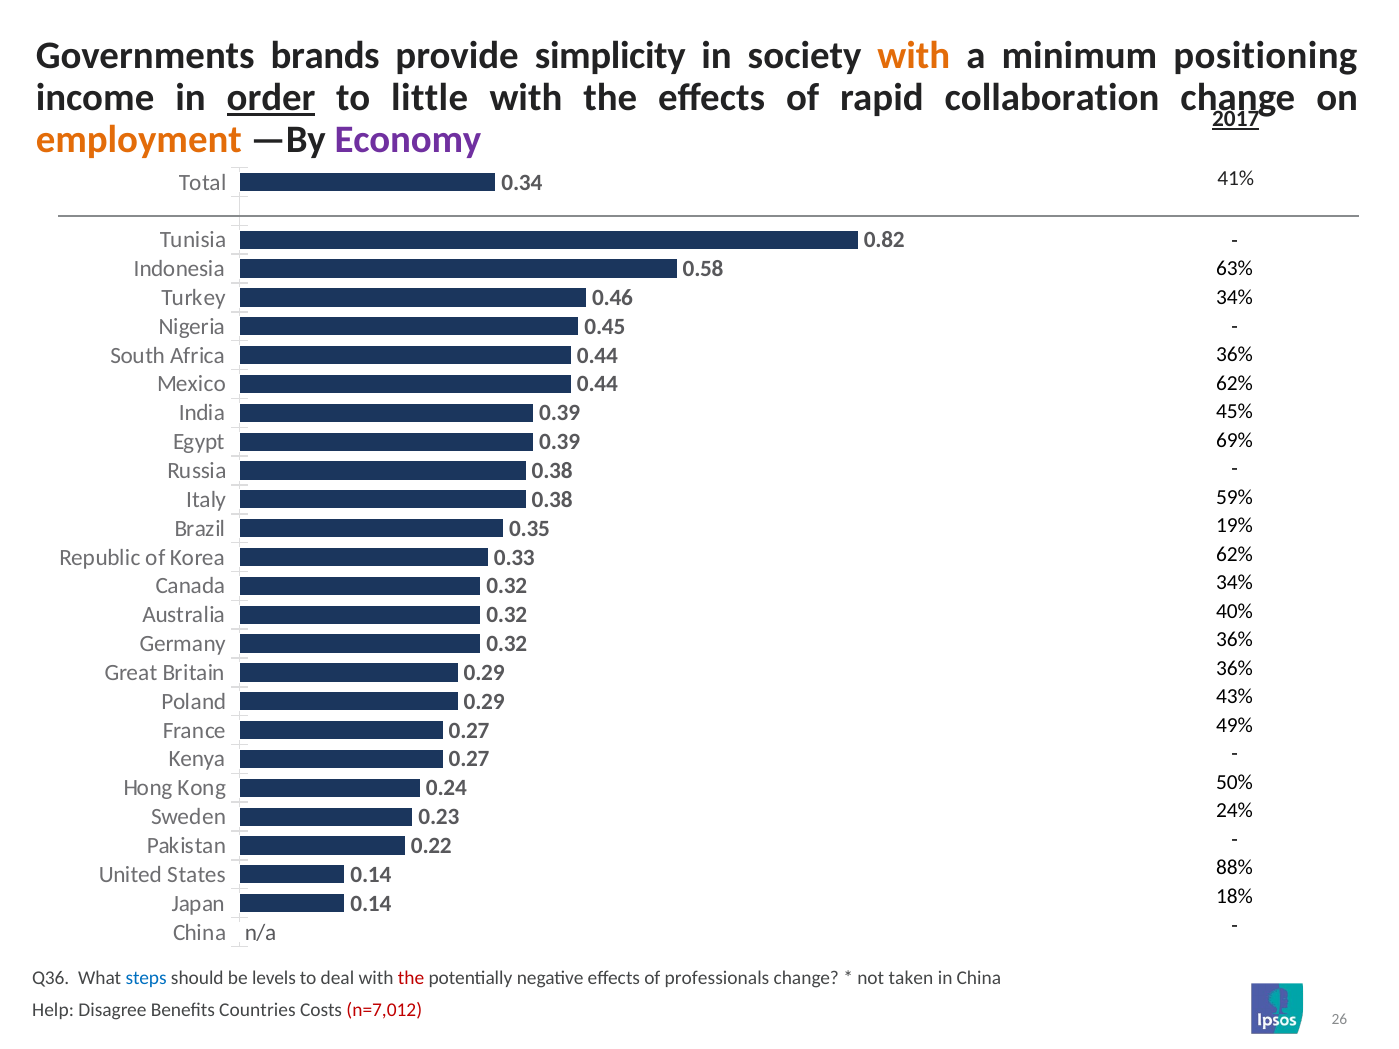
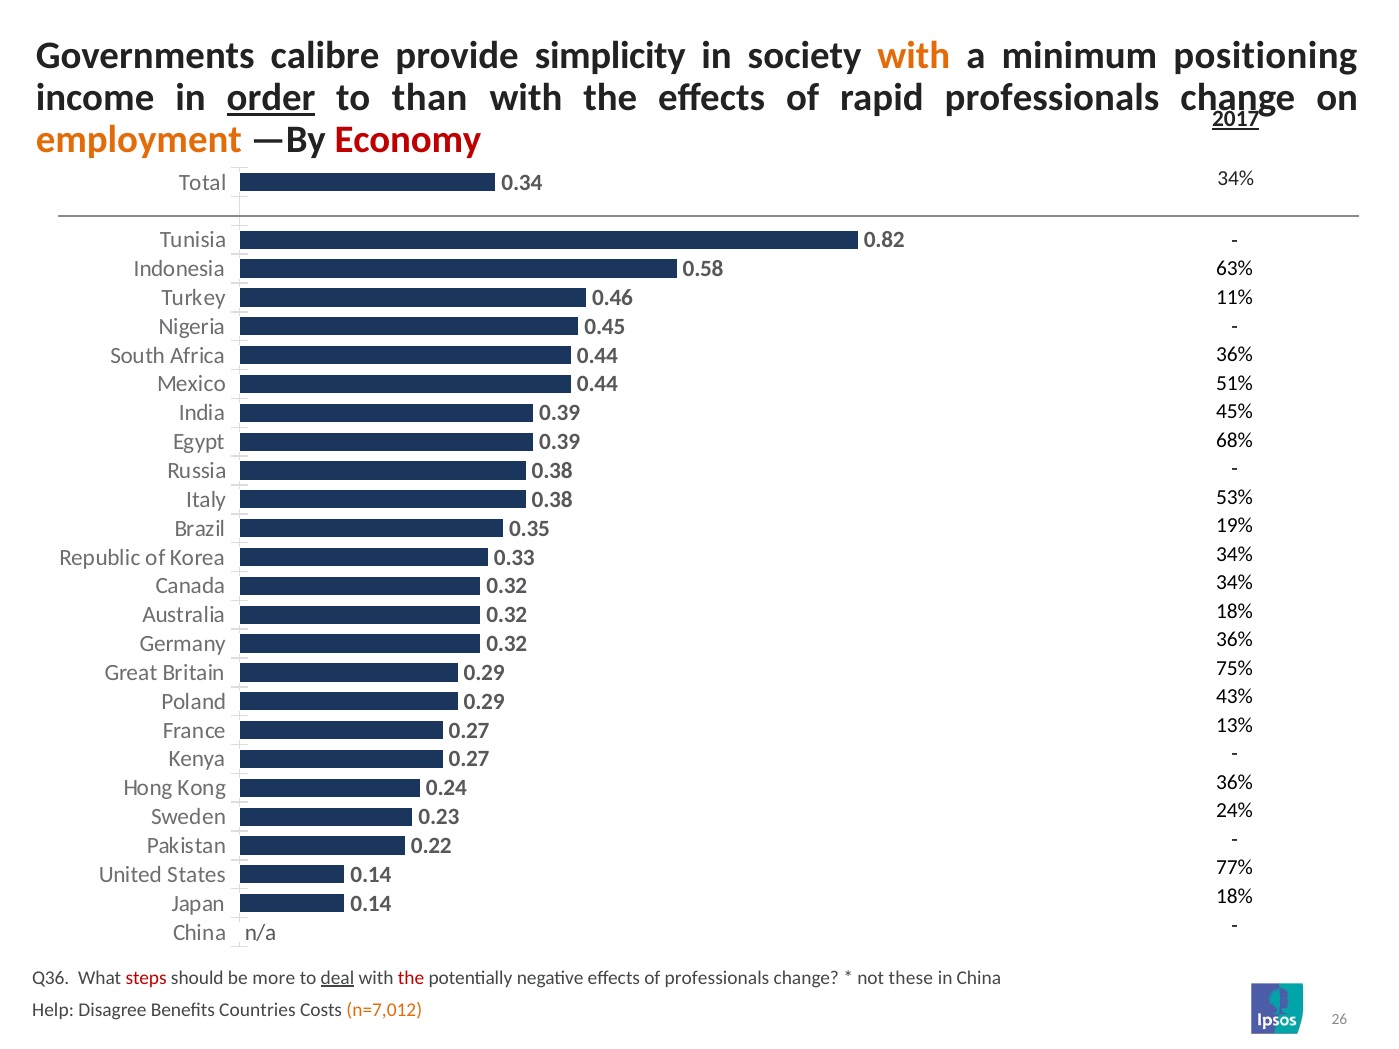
brands: brands -> calibre
little: little -> than
rapid collaboration: collaboration -> professionals
Economy colour: purple -> red
41% at (1236, 179): 41% -> 34%
34% at (1234, 298): 34% -> 11%
62% at (1234, 383): 62% -> 51%
69%: 69% -> 68%
59%: 59% -> 53%
62% at (1234, 554): 62% -> 34%
40% at (1234, 611): 40% -> 18%
36% at (1234, 668): 36% -> 75%
49%: 49% -> 13%
50% at (1234, 783): 50% -> 36%
88%: 88% -> 77%
steps colour: blue -> red
levels: levels -> more
deal underline: none -> present
taken: taken -> these
n=7,012 colour: red -> orange
